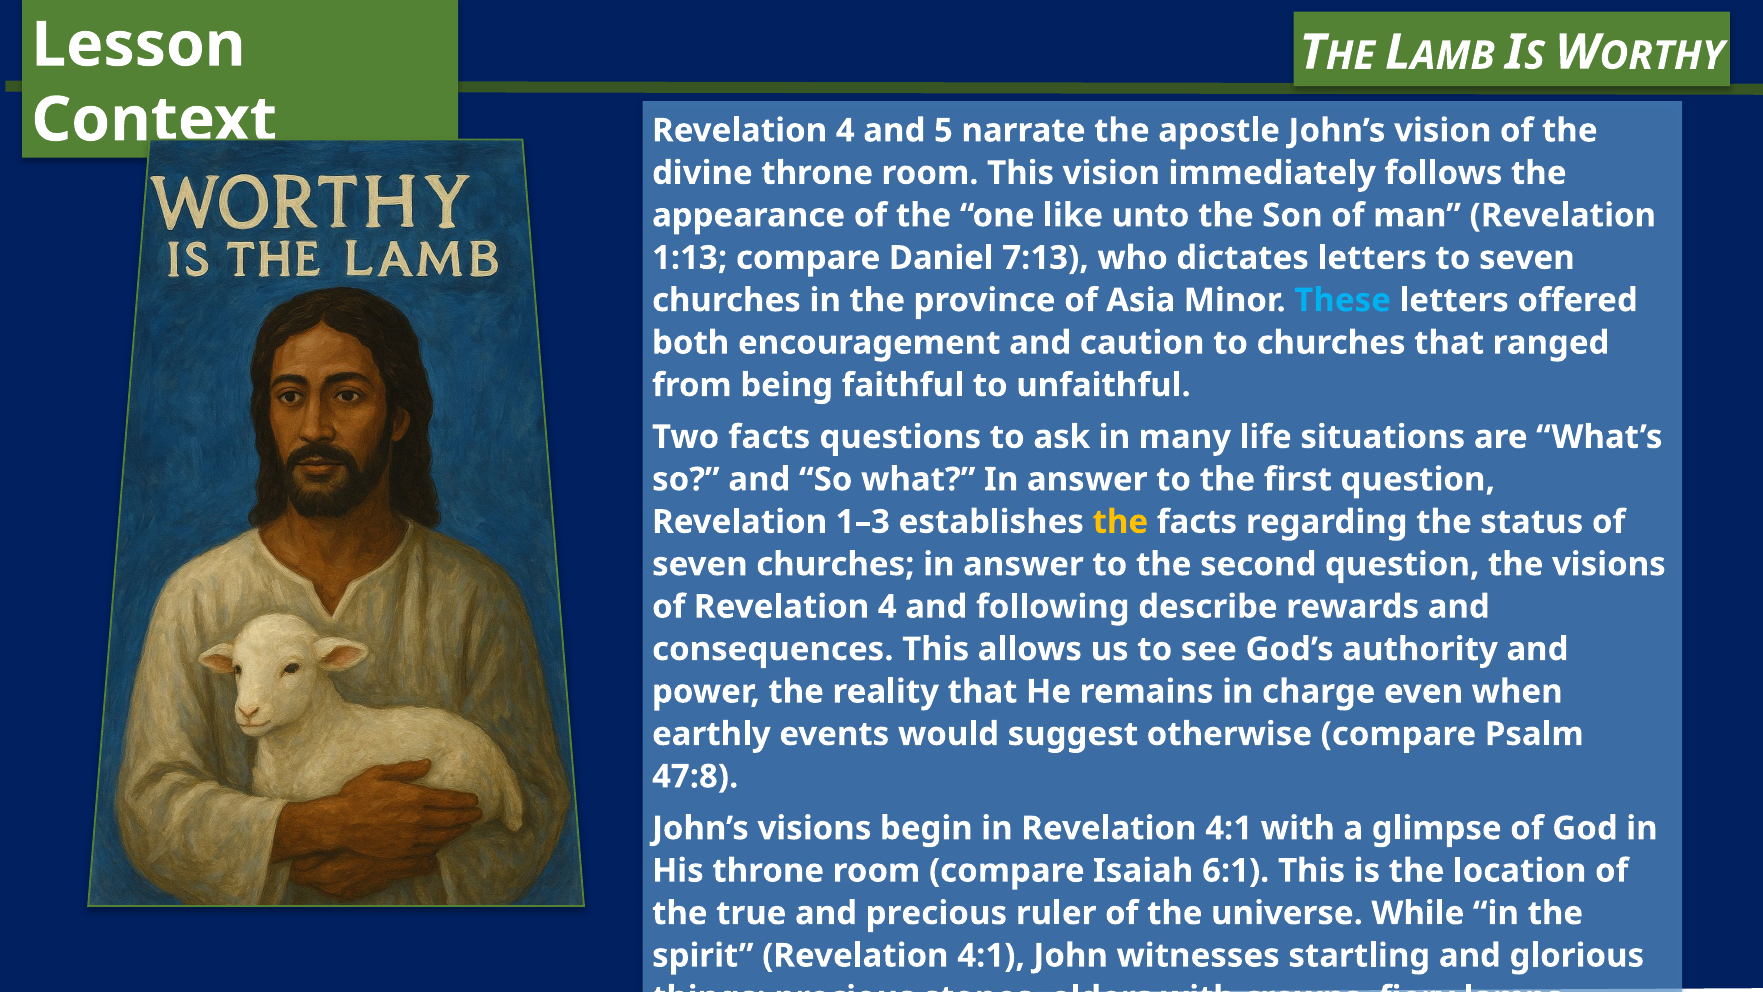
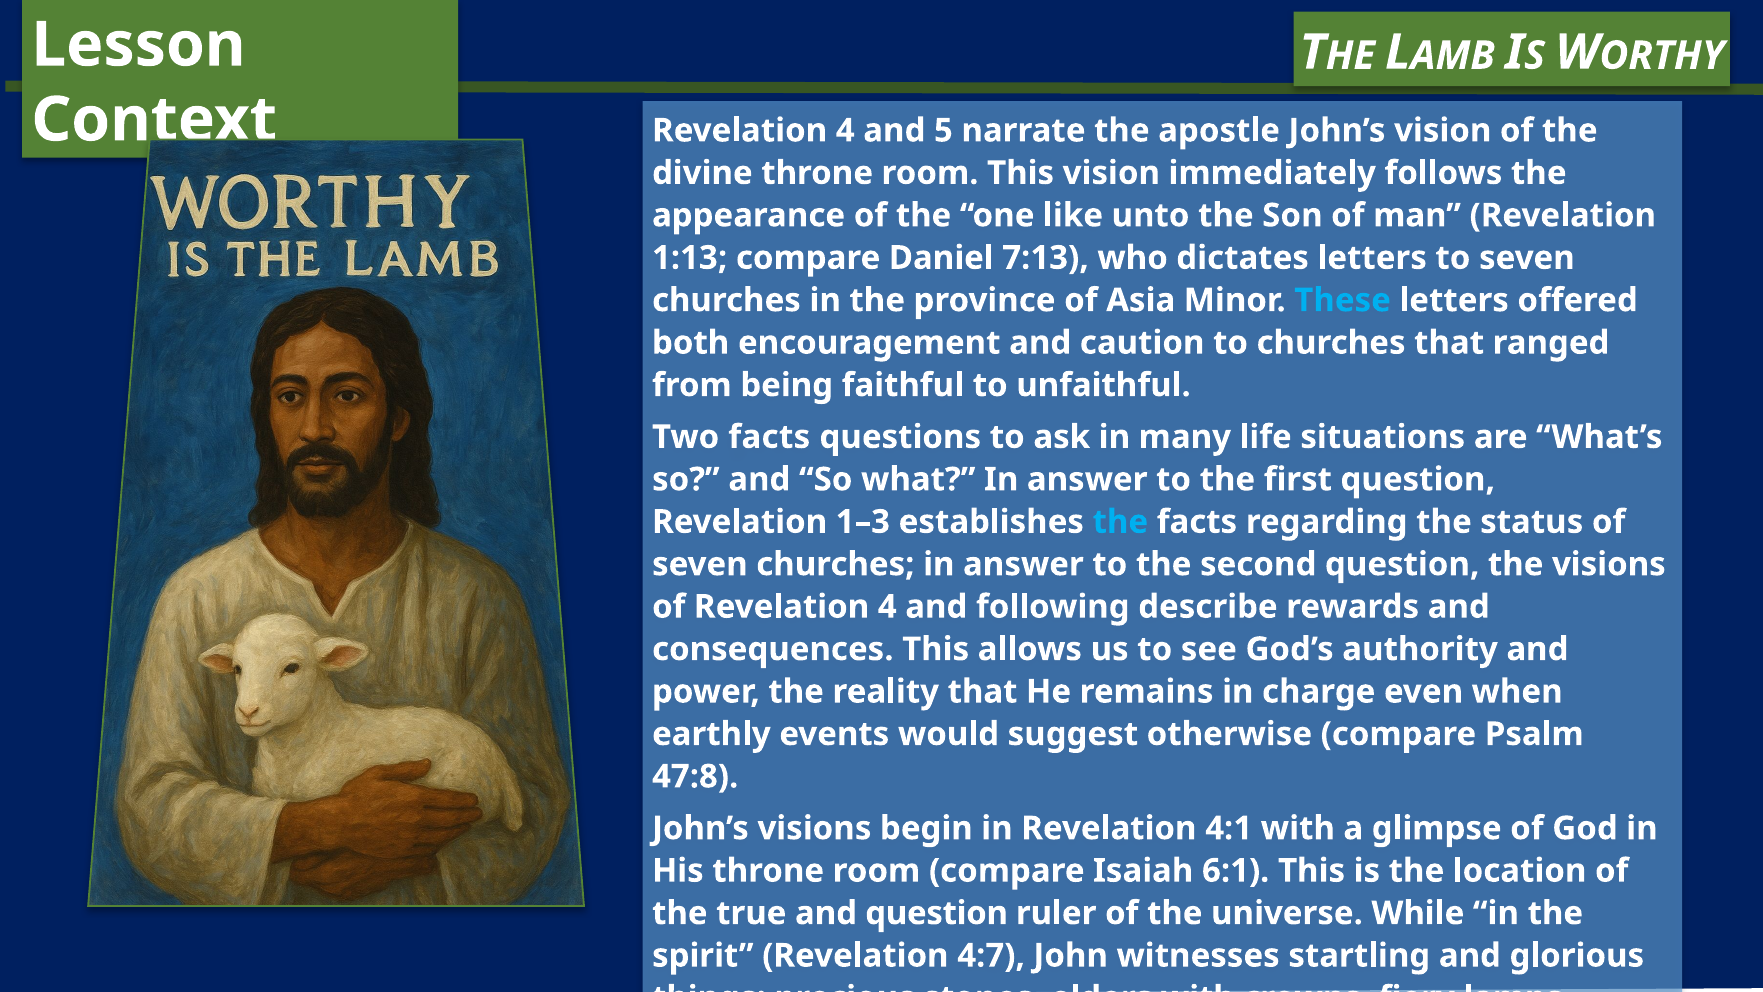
the at (1120, 522) colour: yellow -> light blue
and precious: precious -> question
spirit Revelation 4:1: 4:1 -> 4:7
